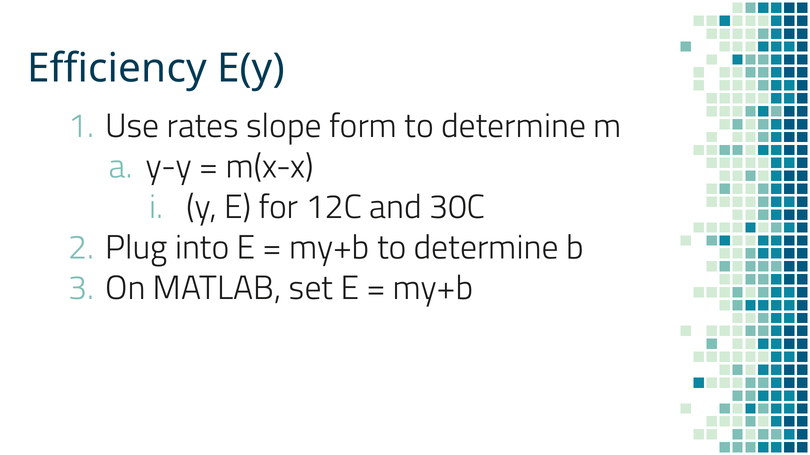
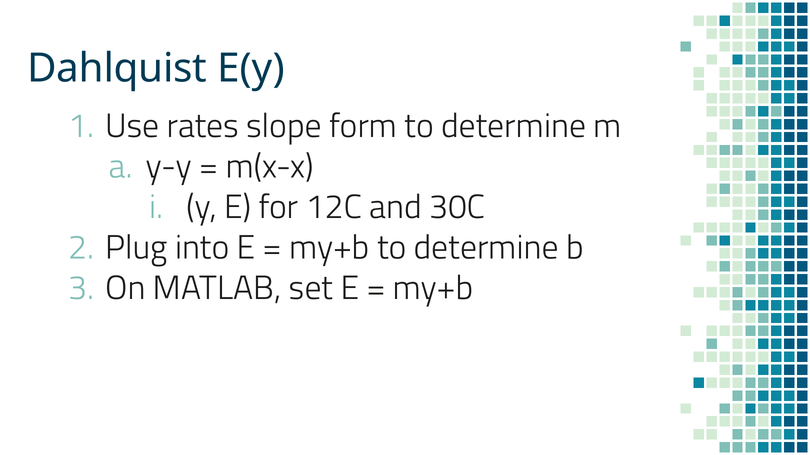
Efficiency: Efficiency -> Dahlquist
